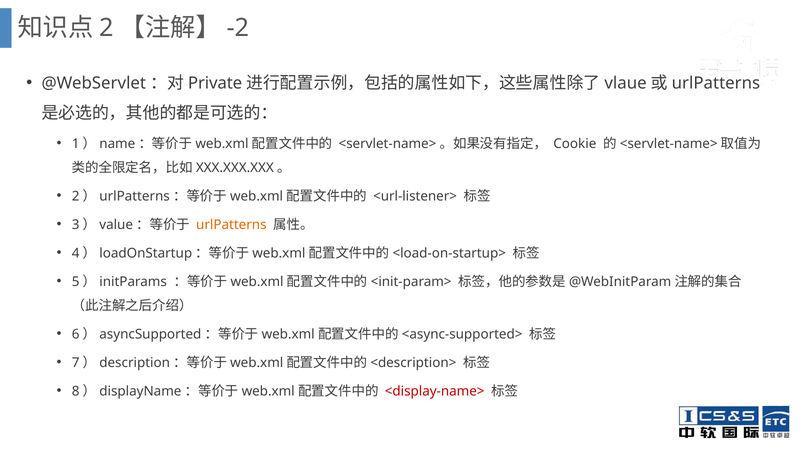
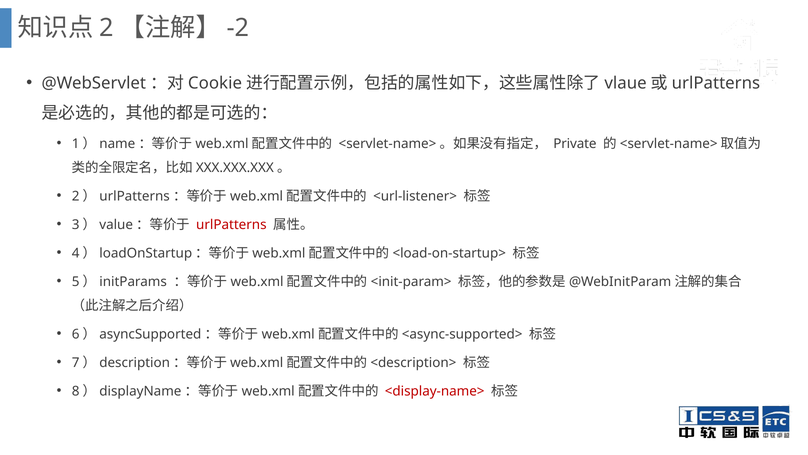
Private: Private -> Cookie
Cookie: Cookie -> Private
urlPatterns at (231, 224) colour: orange -> red
